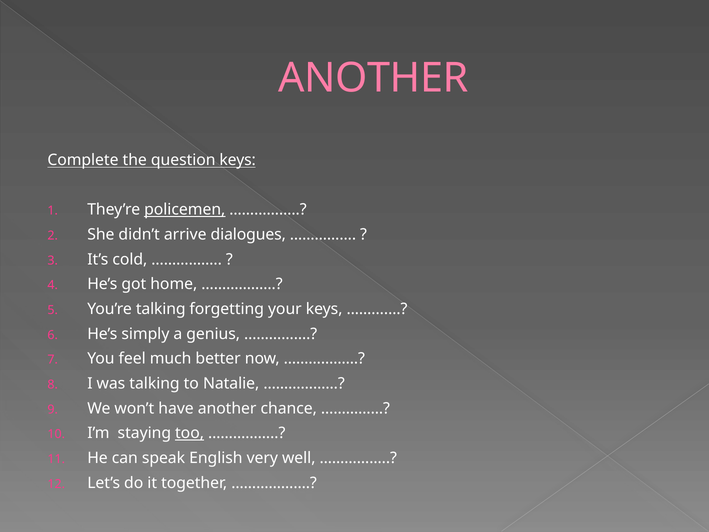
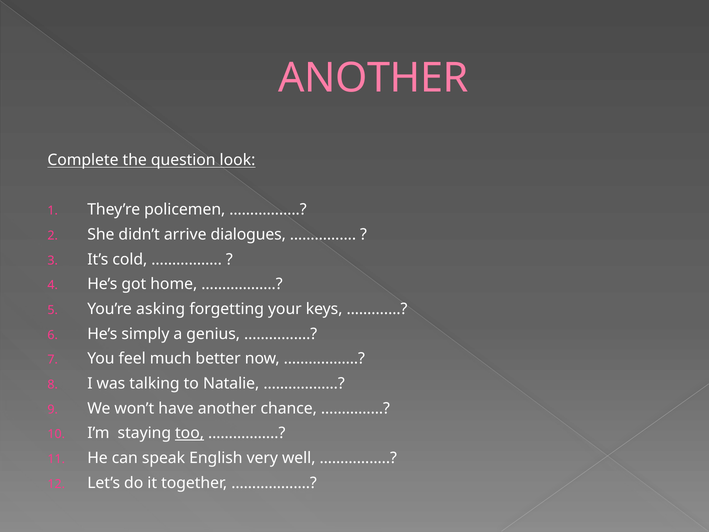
question keys: keys -> look
policemen underline: present -> none
You’re talking: talking -> asking
